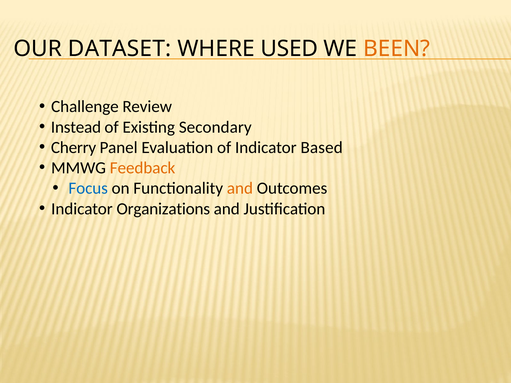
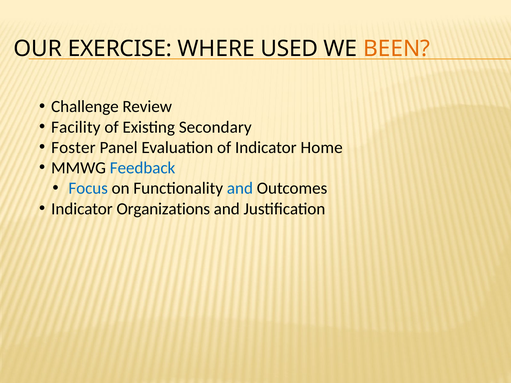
DATASET: DATASET -> EXERCISE
Instead: Instead -> Facility
Cherry: Cherry -> Foster
Based: Based -> Home
Feedback colour: orange -> blue
and at (240, 188) colour: orange -> blue
